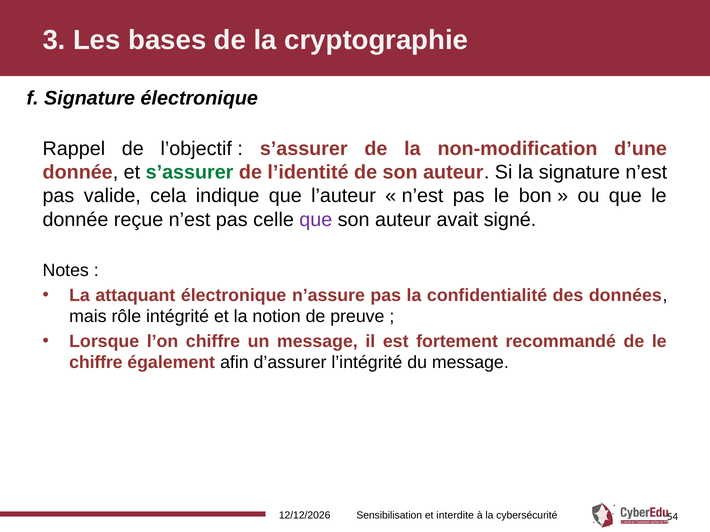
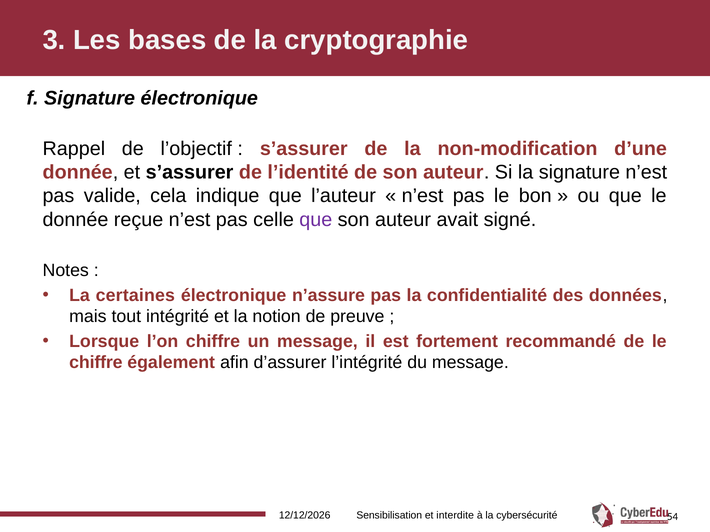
s’assurer at (190, 172) colour: green -> black
attaquant: attaquant -> certaines
rôle: rôle -> tout
